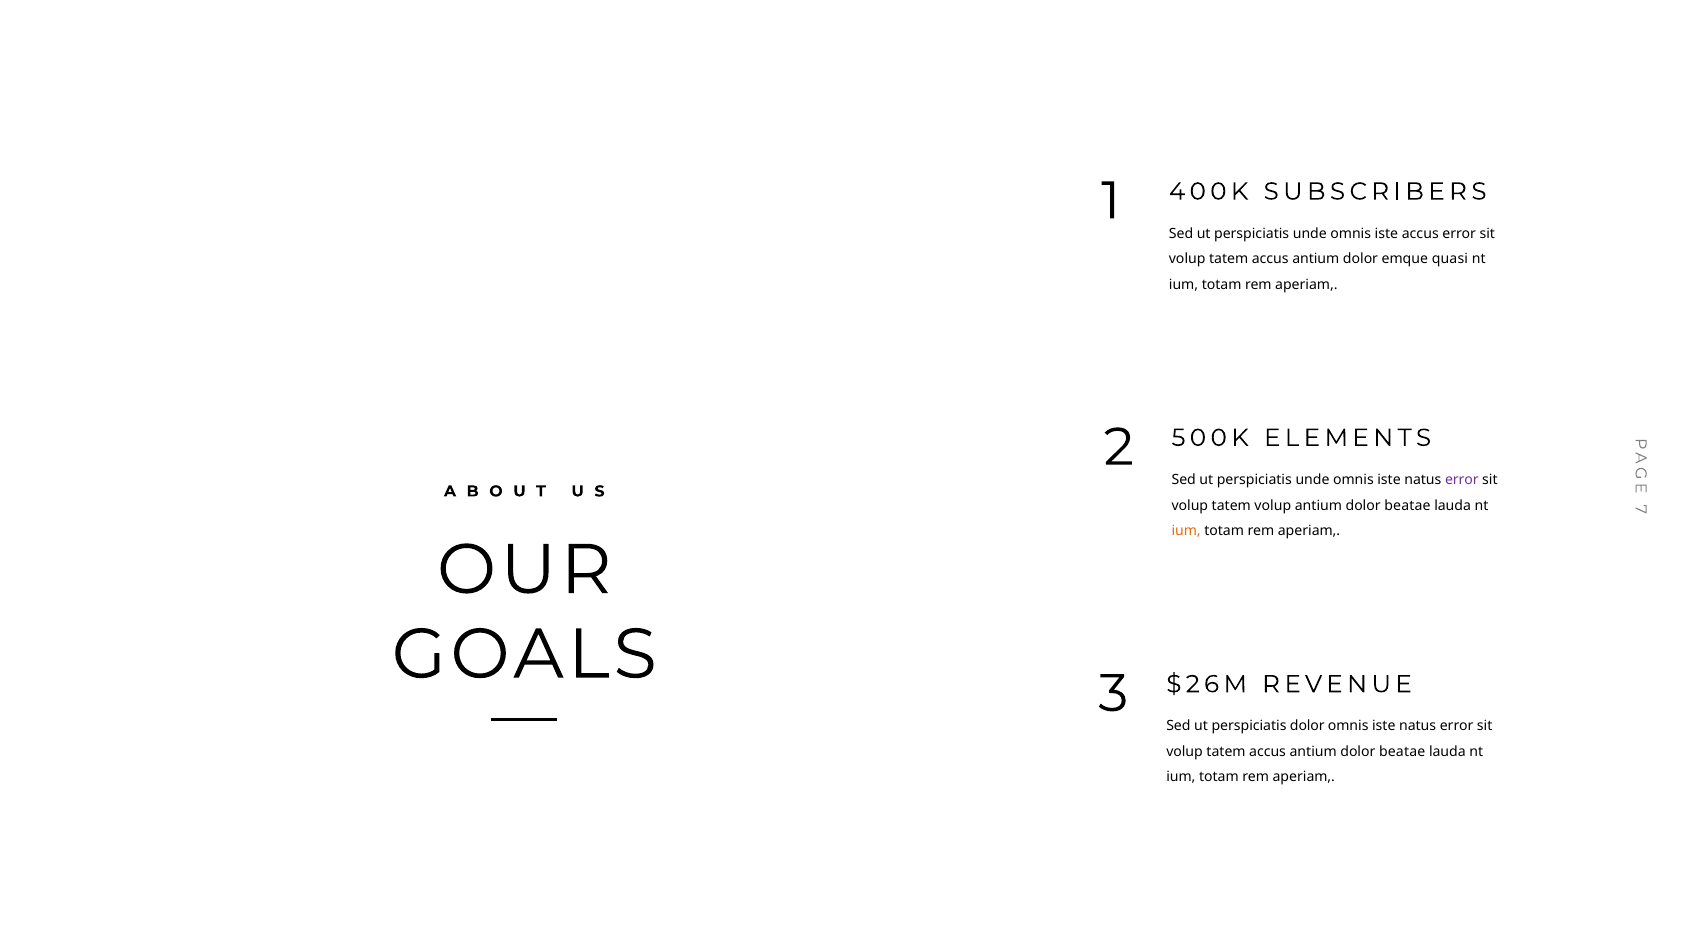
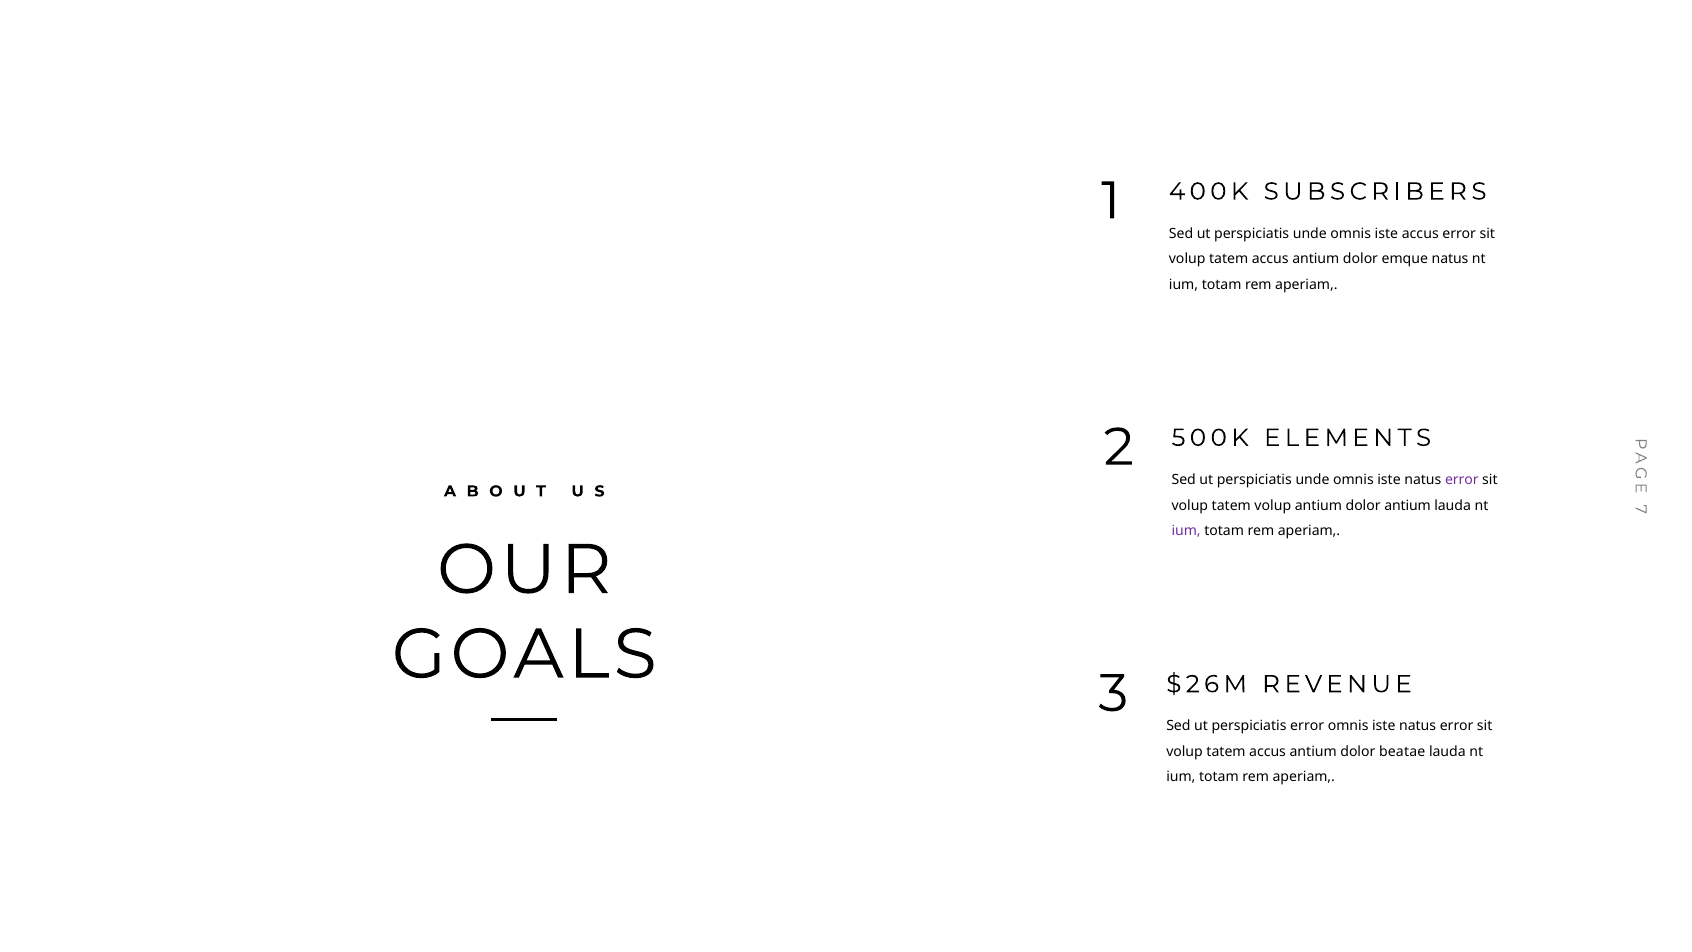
emque quasi: quasi -> natus
beatae at (1407, 505): beatae -> antium
ium at (1186, 531) colour: orange -> purple
perspiciatis dolor: dolor -> error
